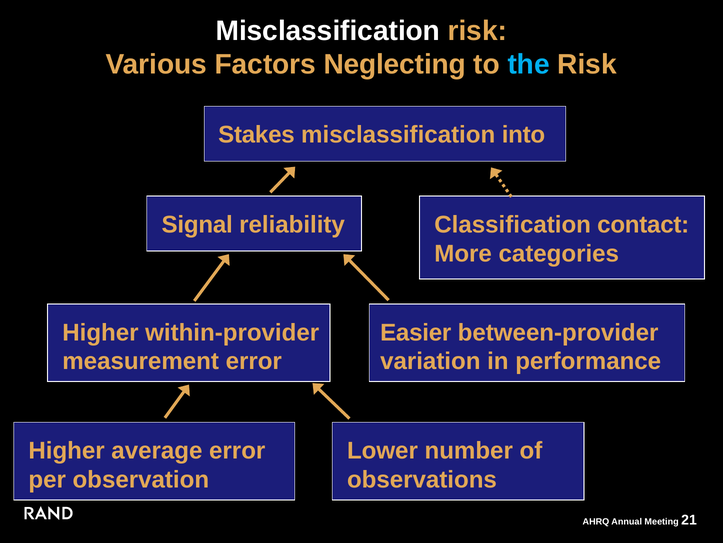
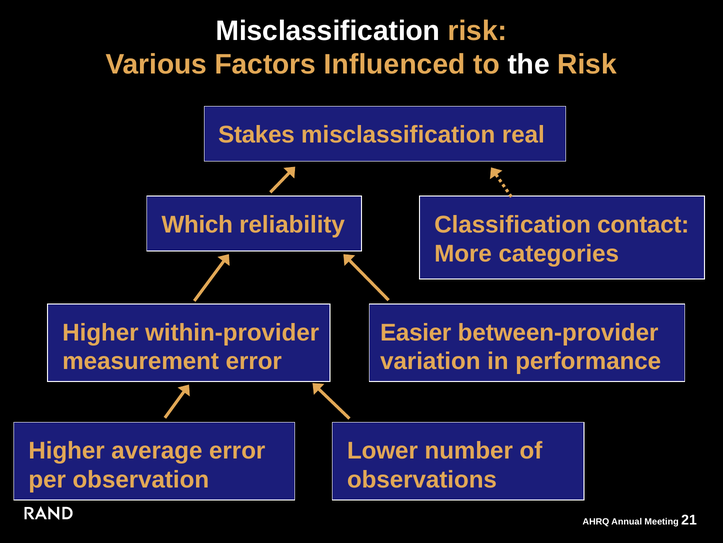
Neglecting: Neglecting -> Influenced
the colour: light blue -> white
into: into -> real
Signal: Signal -> Which
